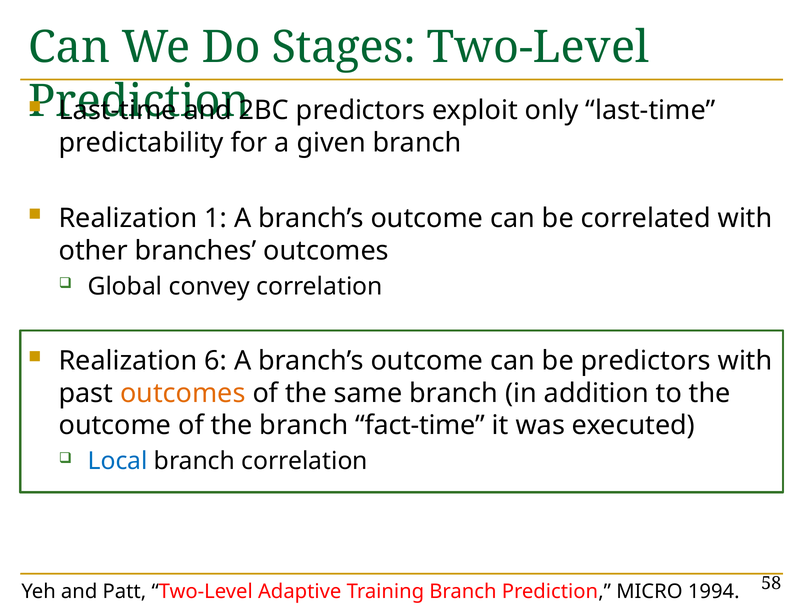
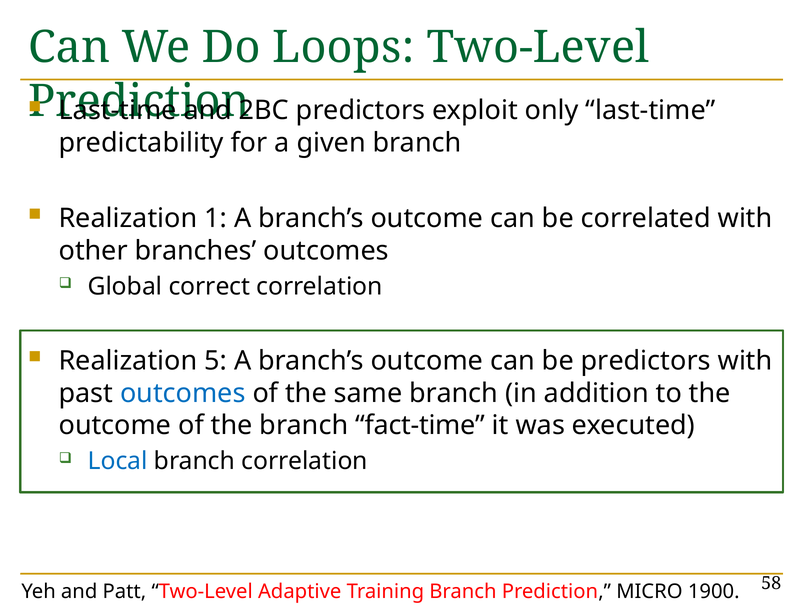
Stages: Stages -> Loops
convey: convey -> correct
6: 6 -> 5
outcomes at (183, 393) colour: orange -> blue
1994: 1994 -> 1900
